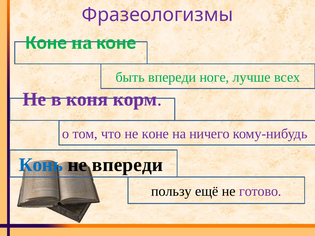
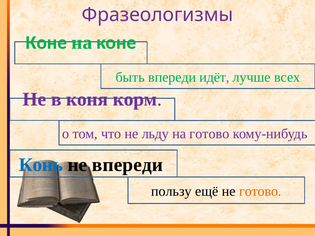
ноге: ноге -> идёт
не коне: коне -> льду
на ничего: ничего -> готово
готово at (260, 191) colour: purple -> orange
